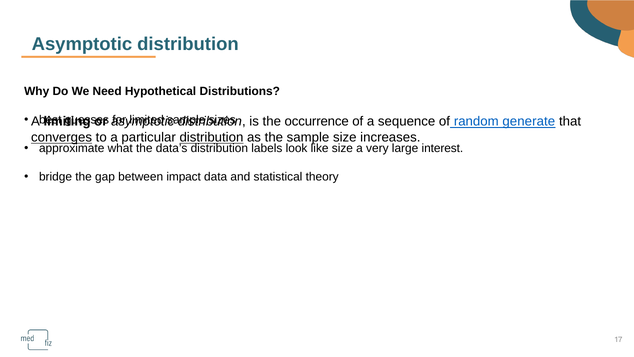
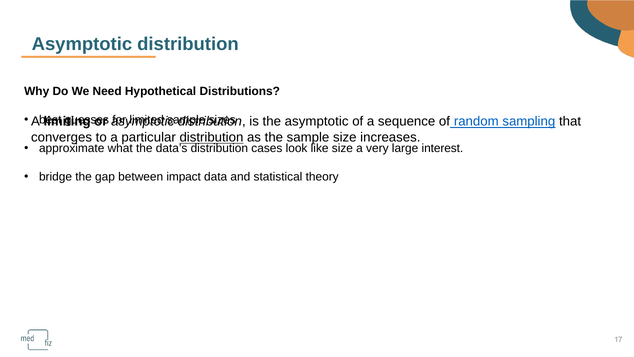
the occurrence: occurrence -> asymptotic
generate: generate -> sampling
converges underline: present -> none
labels: labels -> cases
